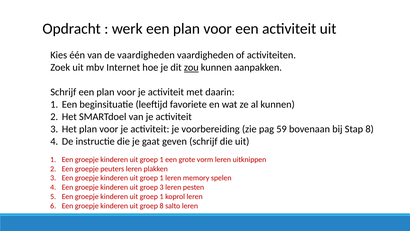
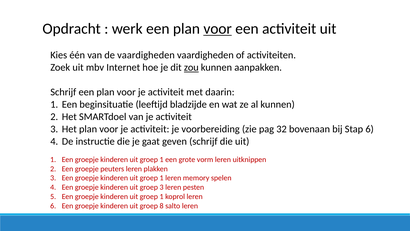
voor at (218, 29) underline: none -> present
favoriete: favoriete -> bladzijde
59: 59 -> 32
Stap 8: 8 -> 6
